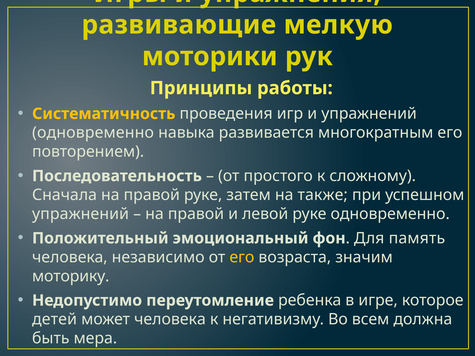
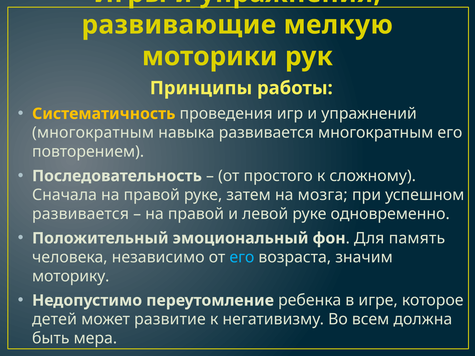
одновременно at (93, 133): одновременно -> многократным
также: также -> мозга
упражнений at (81, 214): упражнений -> развивается
его at (242, 257) colour: yellow -> light blue
может человека: человека -> развитие
